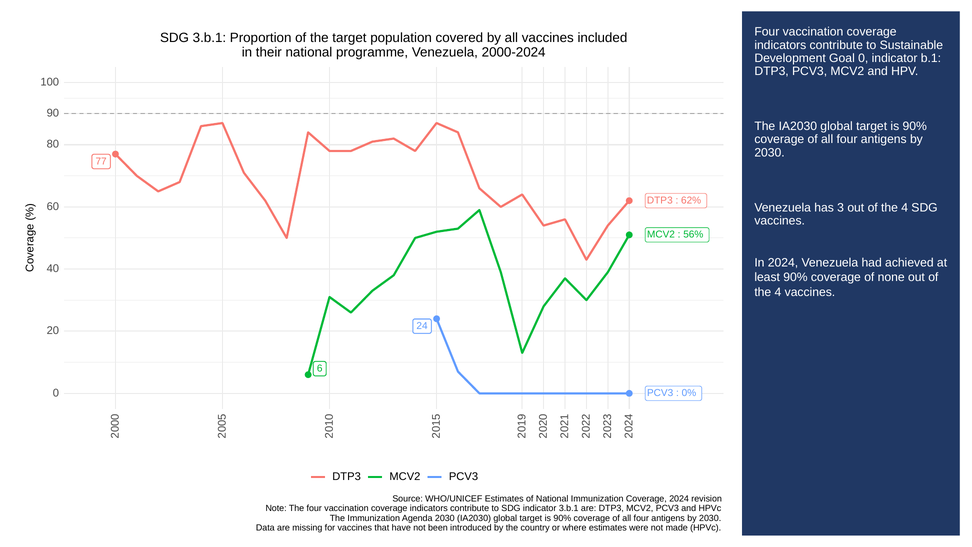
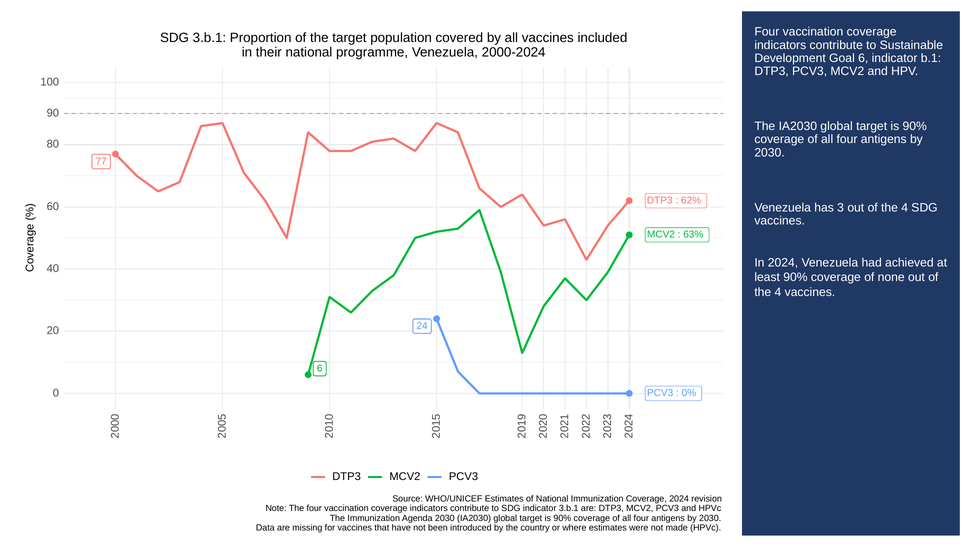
Goal 0: 0 -> 6
56%: 56% -> 63%
